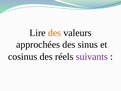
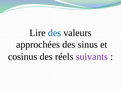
des at (55, 33) colour: orange -> blue
